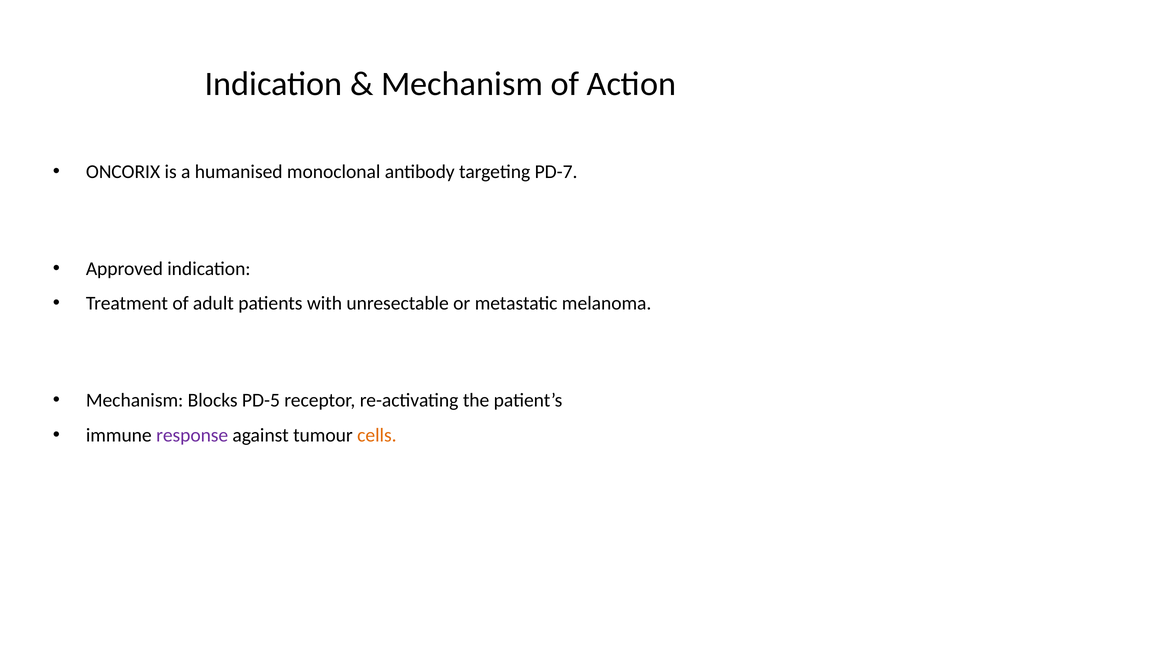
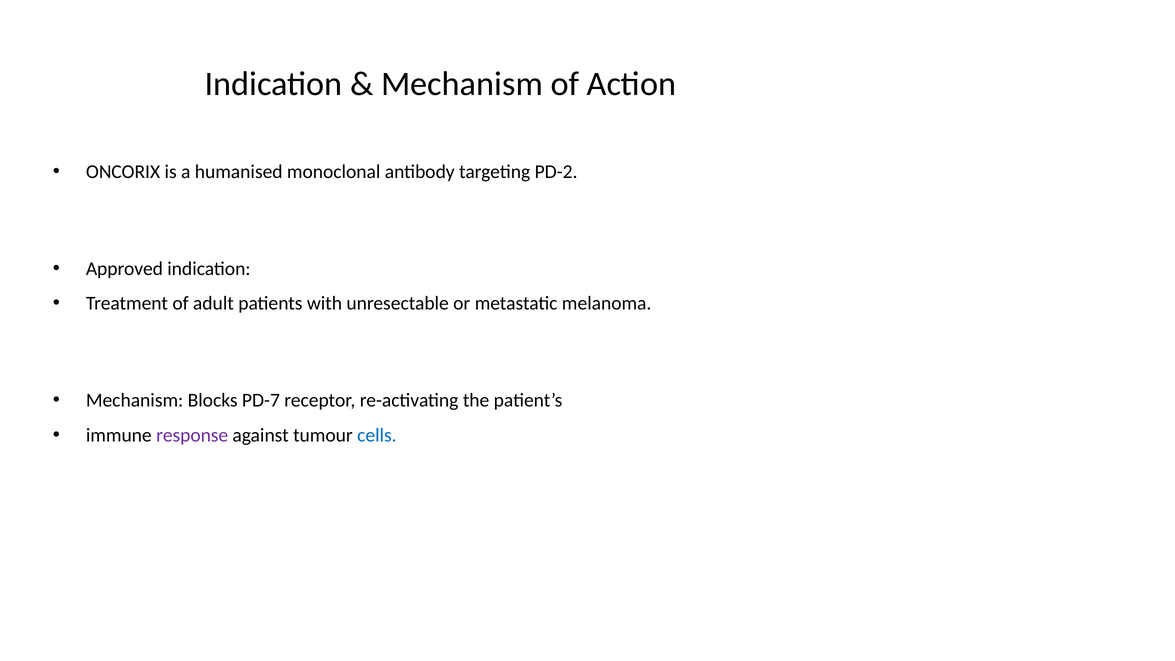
PD-7: PD-7 -> PD-2
PD-5: PD-5 -> PD-7
cells colour: orange -> blue
